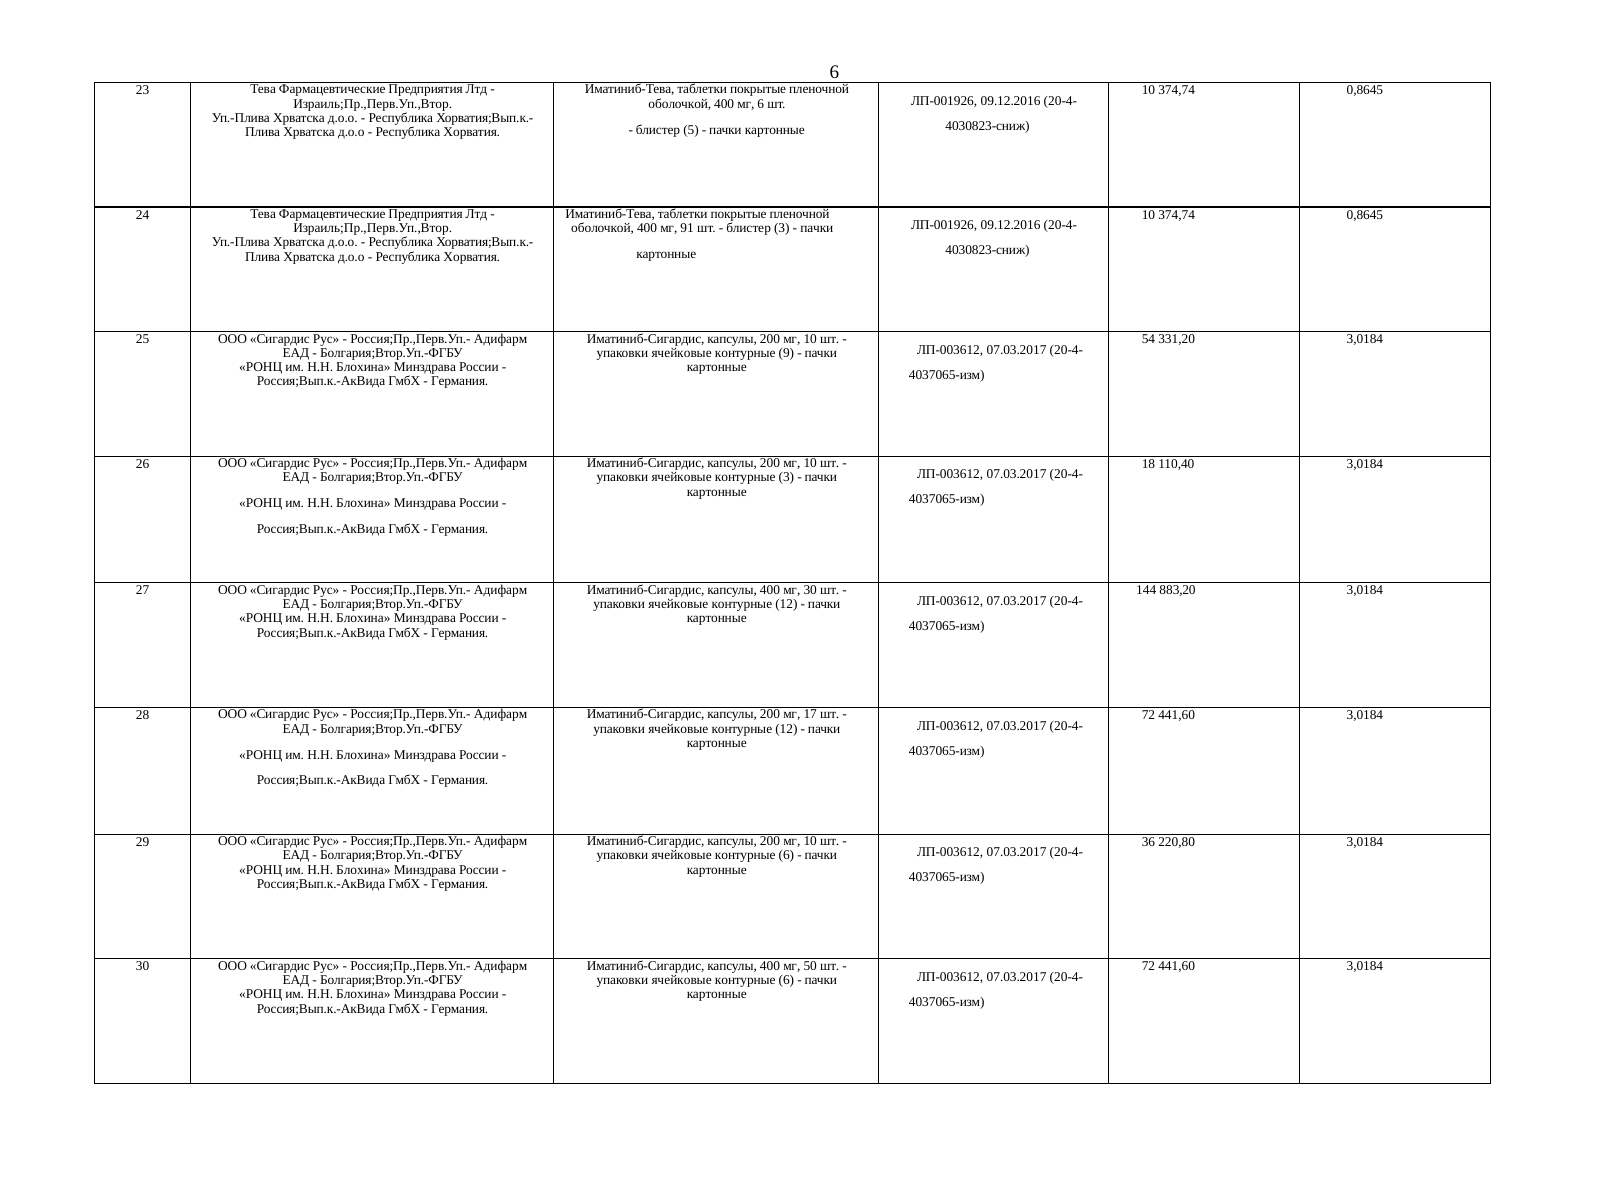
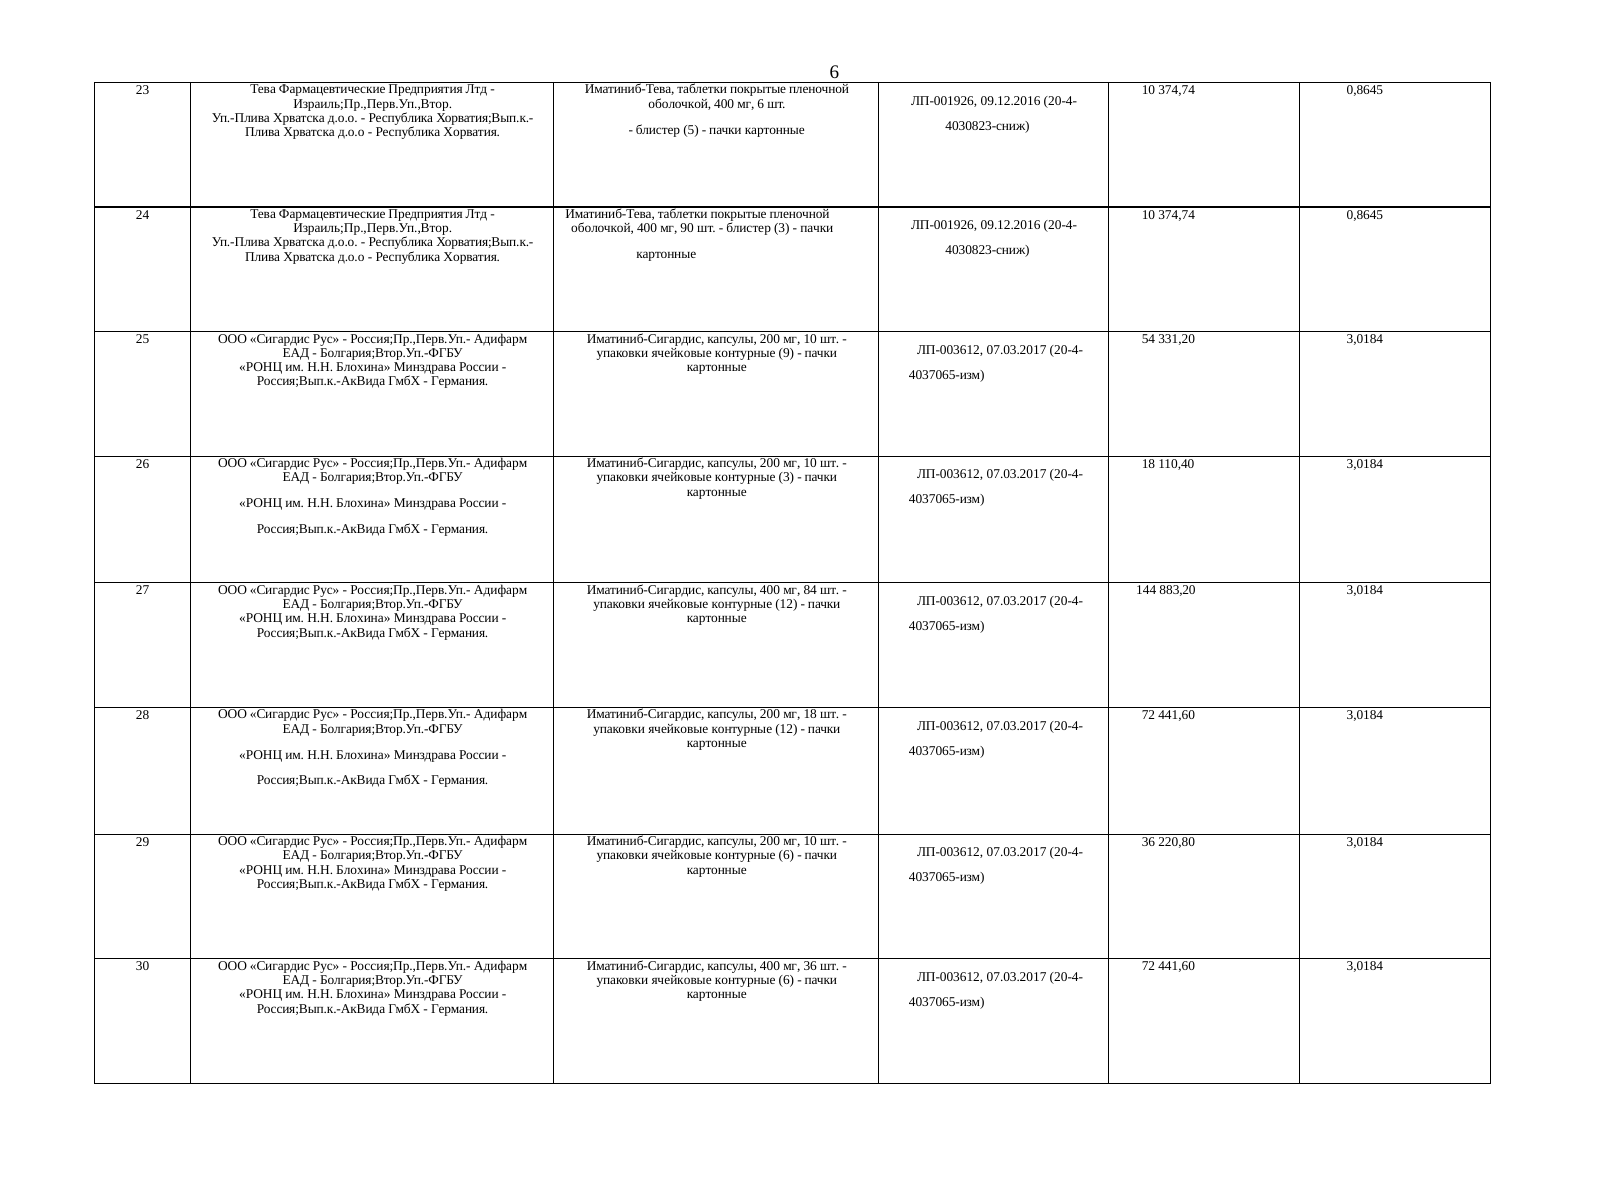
91: 91 -> 90
мг 30: 30 -> 84
мг 17: 17 -> 18
мг 50: 50 -> 36
